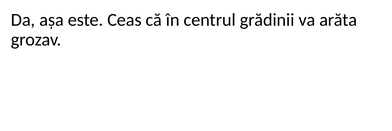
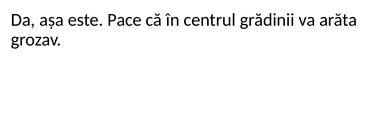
Ceas: Ceas -> Pace
